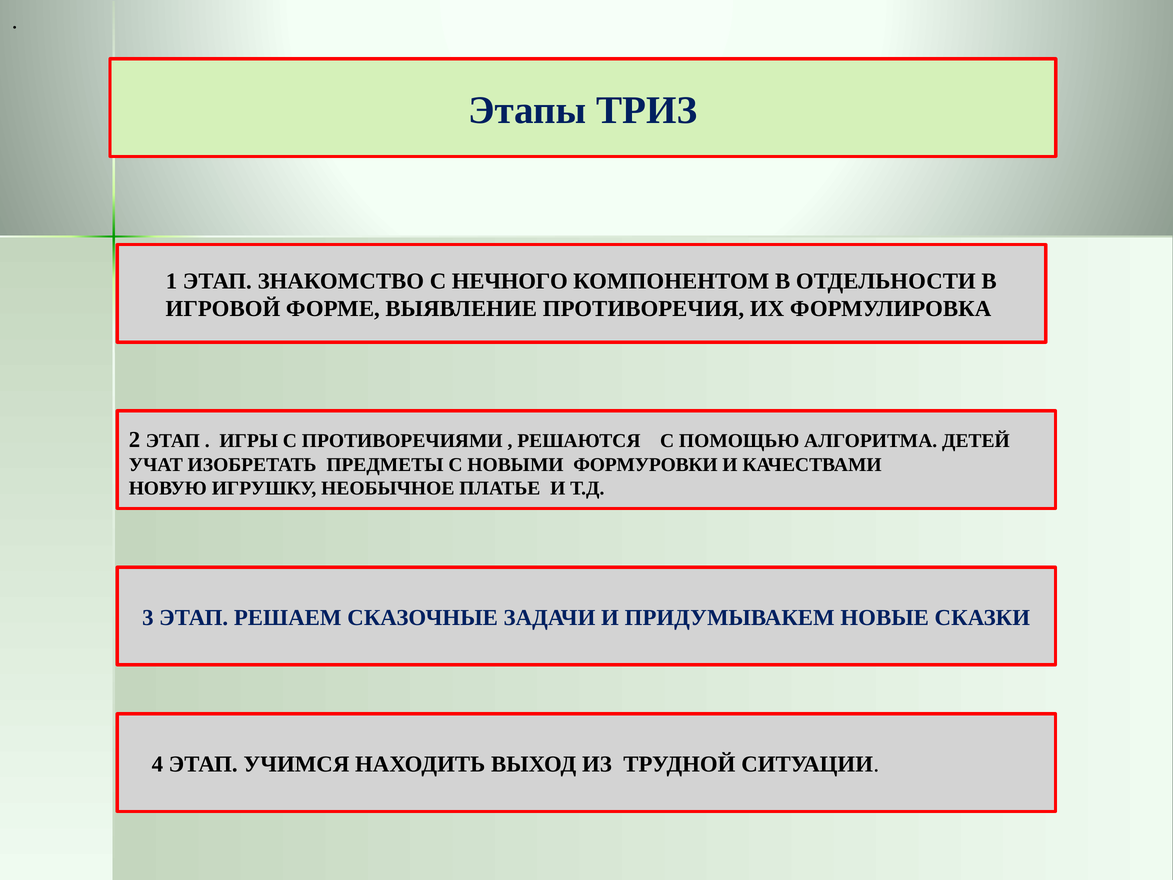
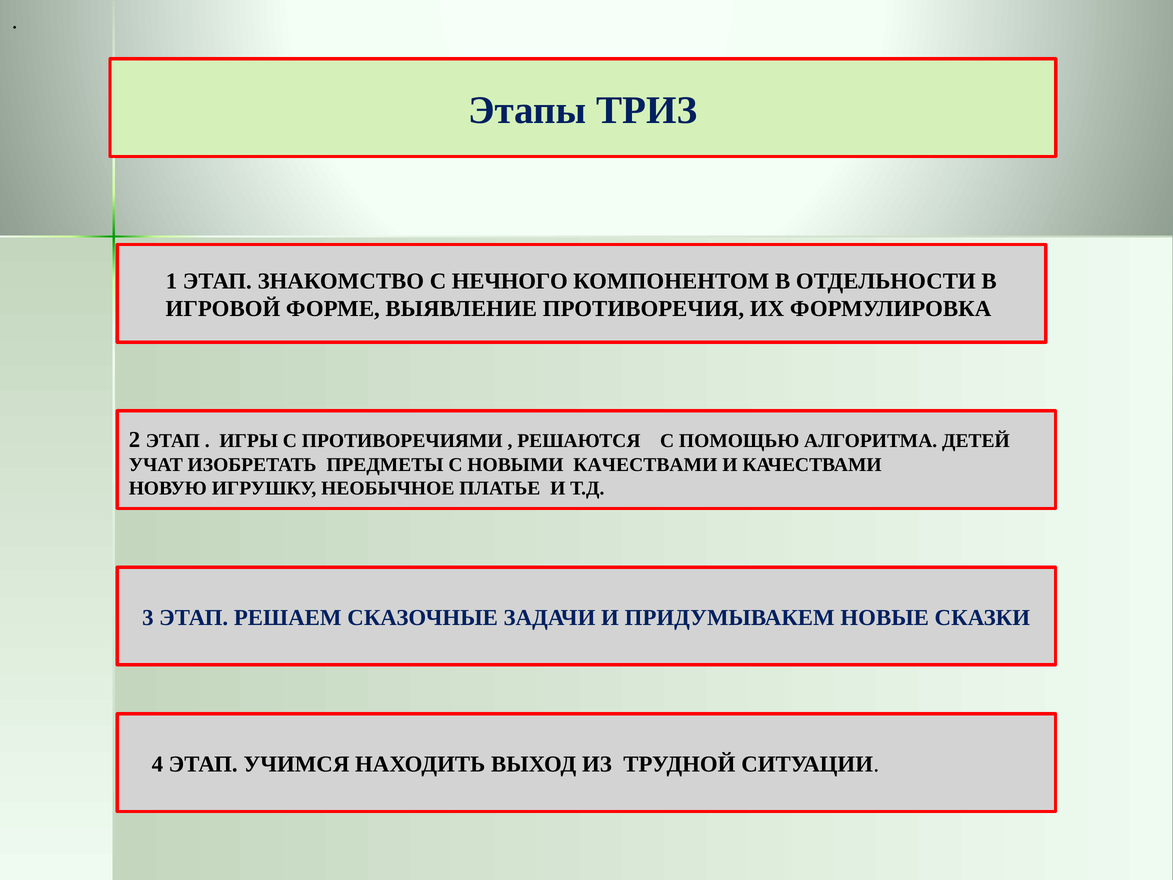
НОВЫМИ ФОРМУРОВКИ: ФОРМУРОВКИ -> КАЧЕСТВАМИ
